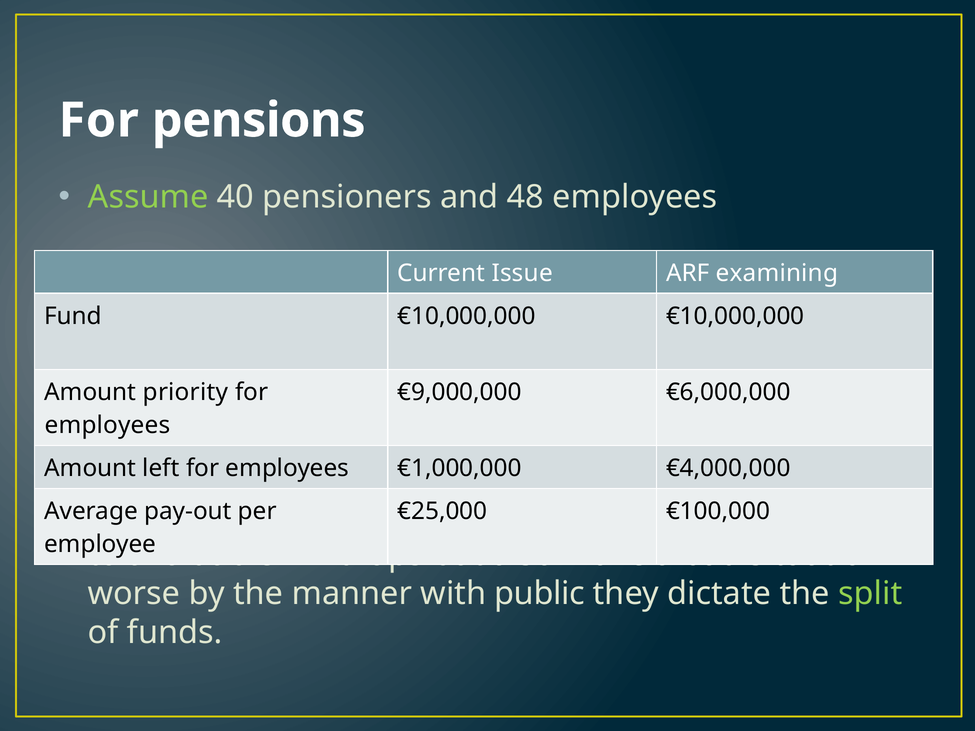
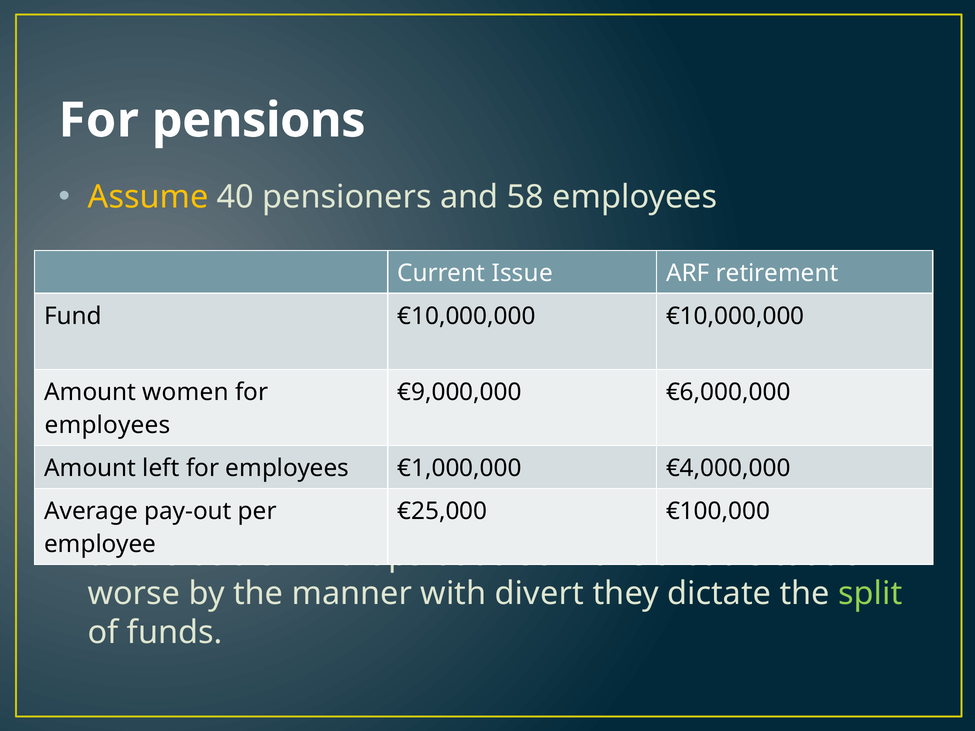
Assume colour: light green -> yellow
48: 48 -> 58
examining: examining -> retirement
priority: priority -> women
public: public -> divert
